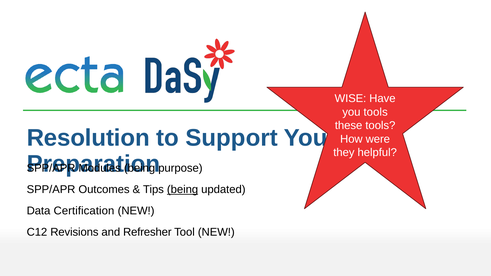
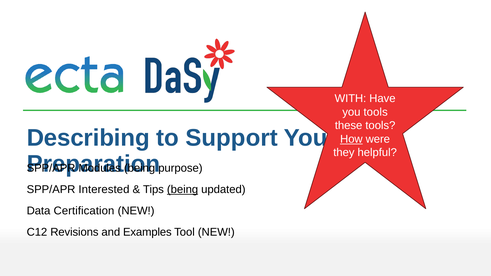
WISE: WISE -> WITH
Resolution: Resolution -> Describing
How underline: none -> present
Outcomes: Outcomes -> Interested
Refresher: Refresher -> Examples
